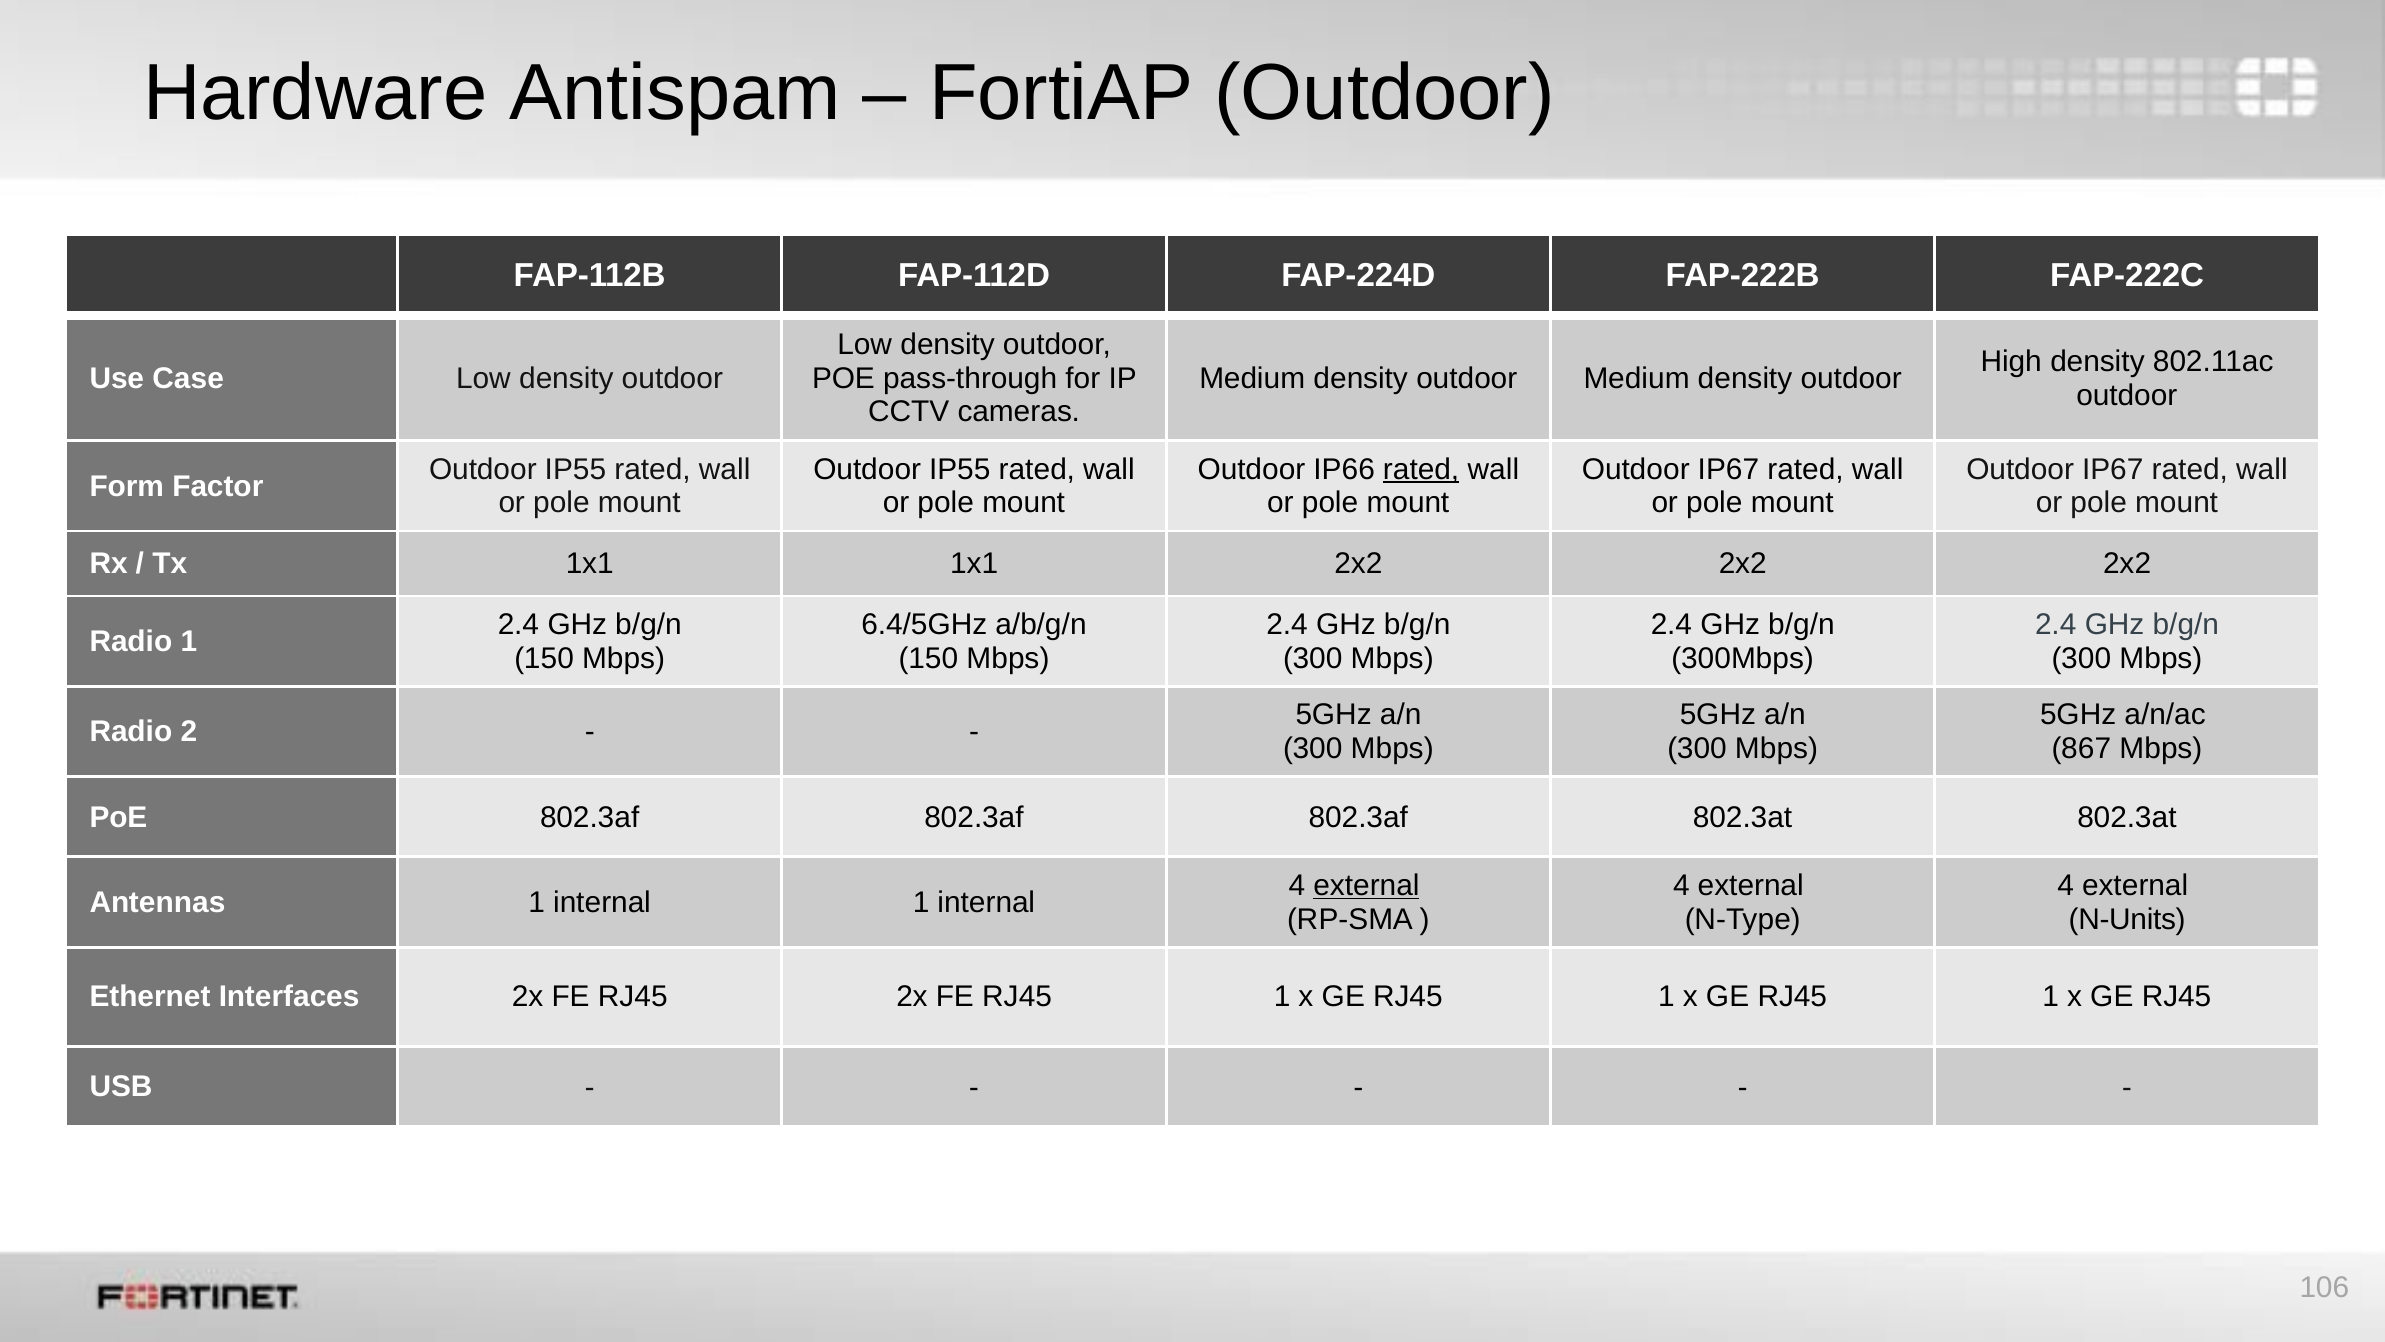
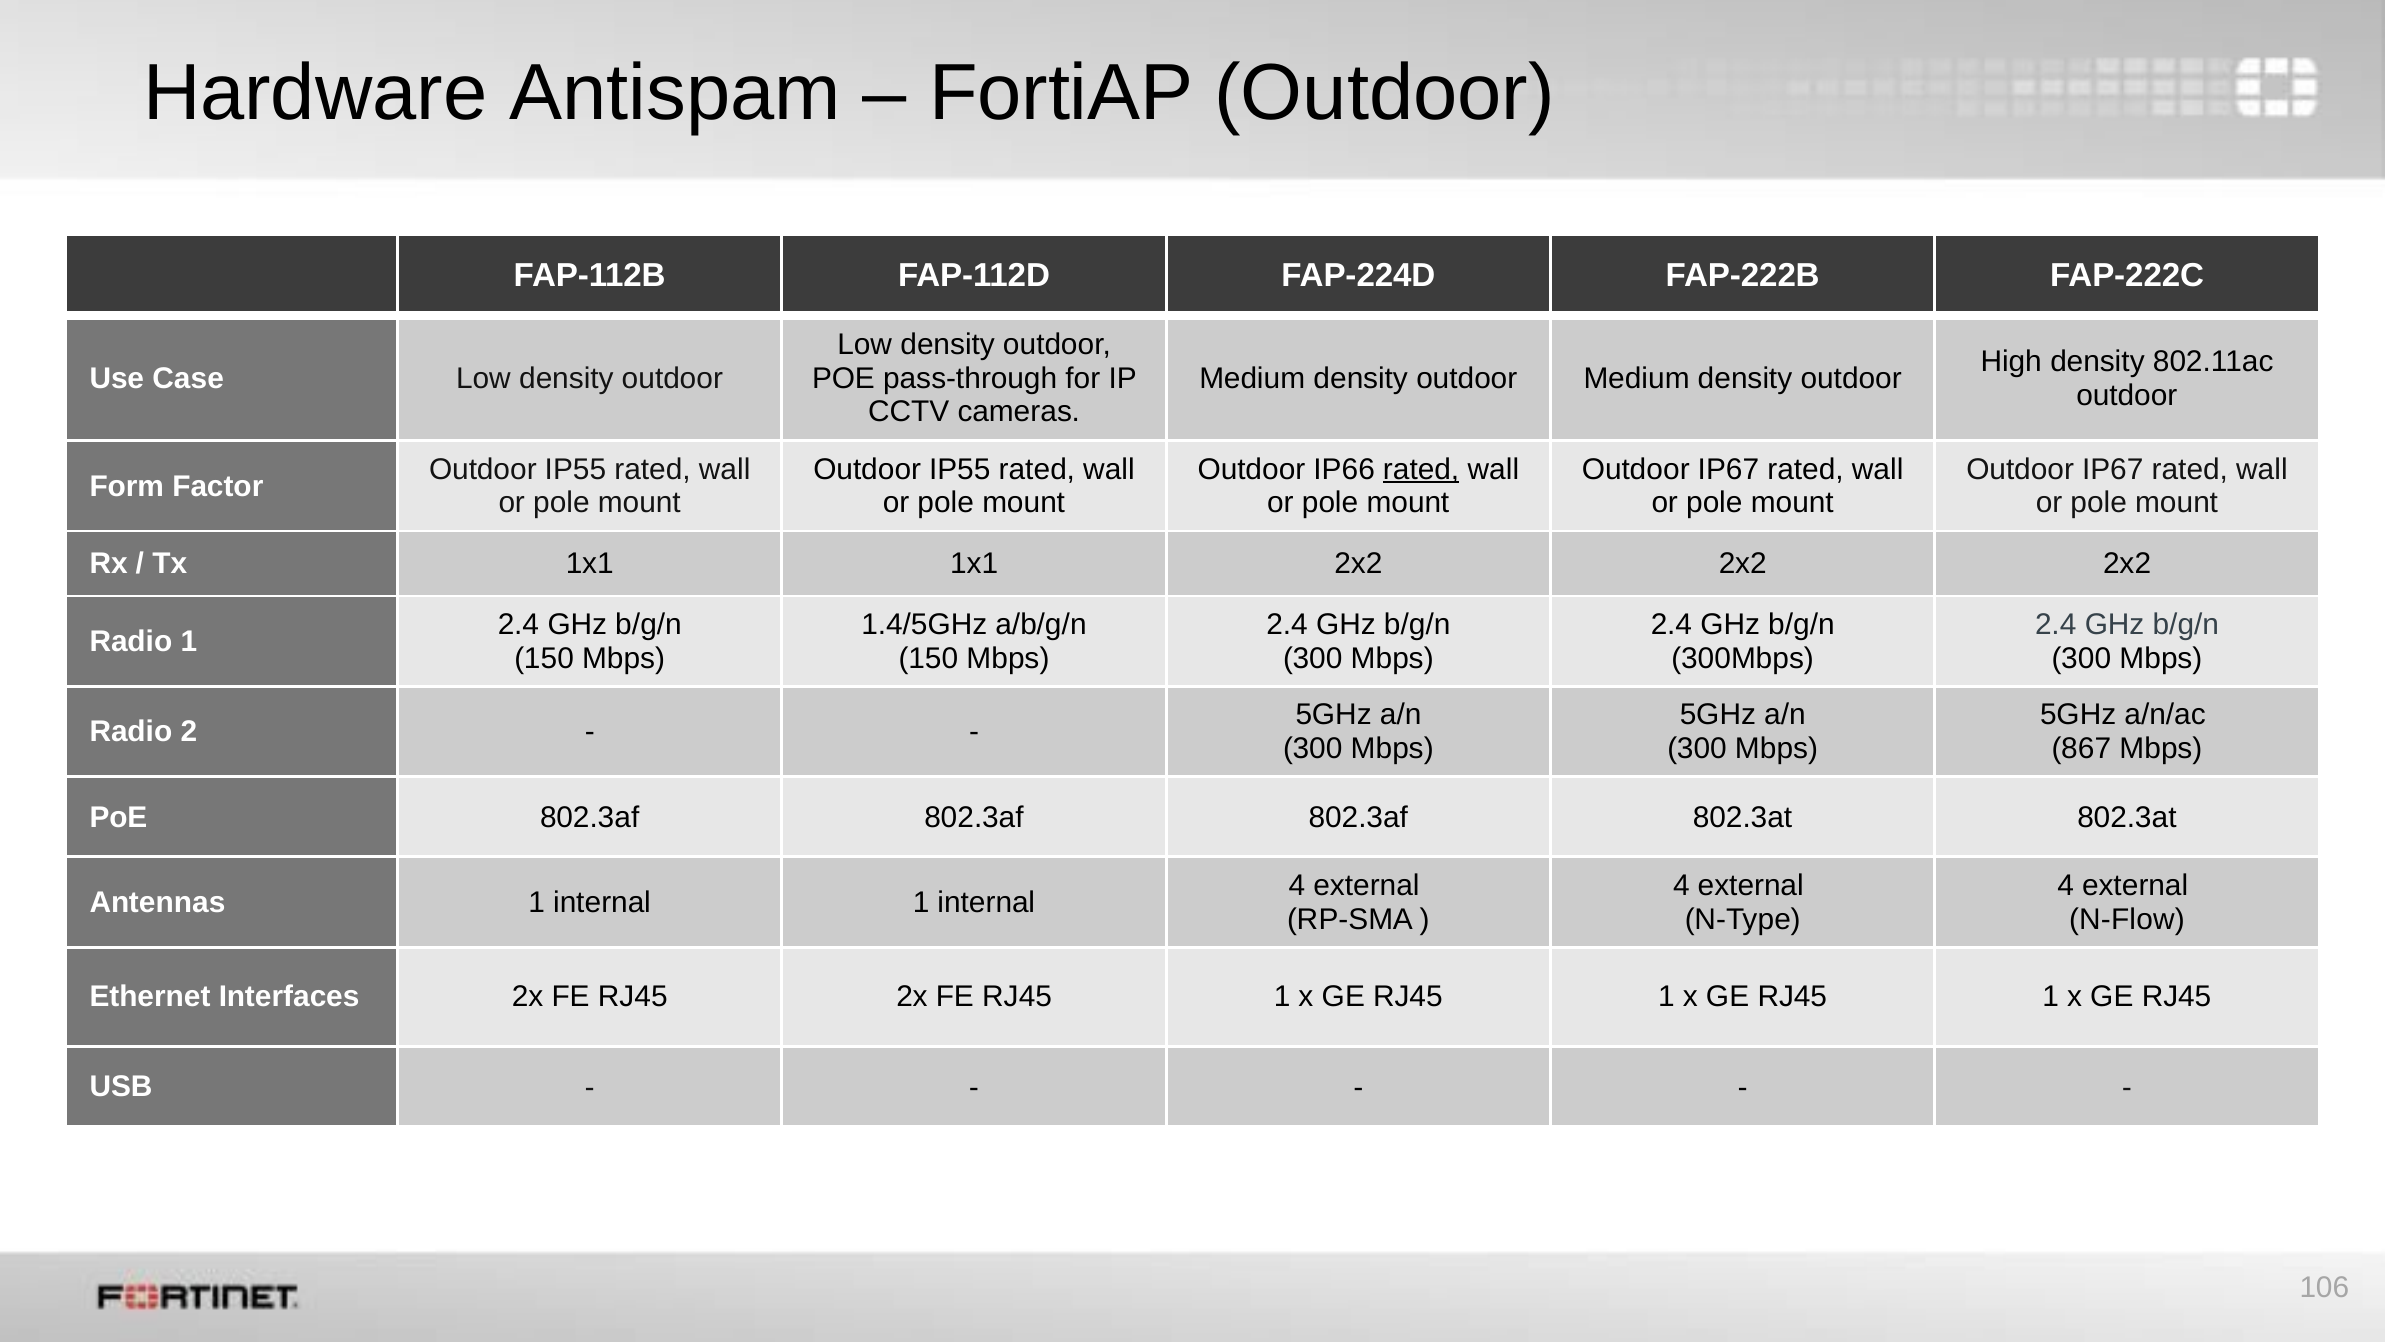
6.4/5GHz: 6.4/5GHz -> 1.4/5GHz
external at (1366, 885) underline: present -> none
N-Units: N-Units -> N-Flow
